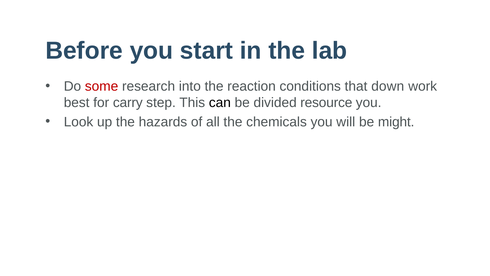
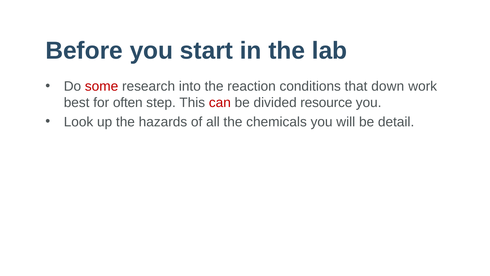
carry: carry -> often
can colour: black -> red
might: might -> detail
